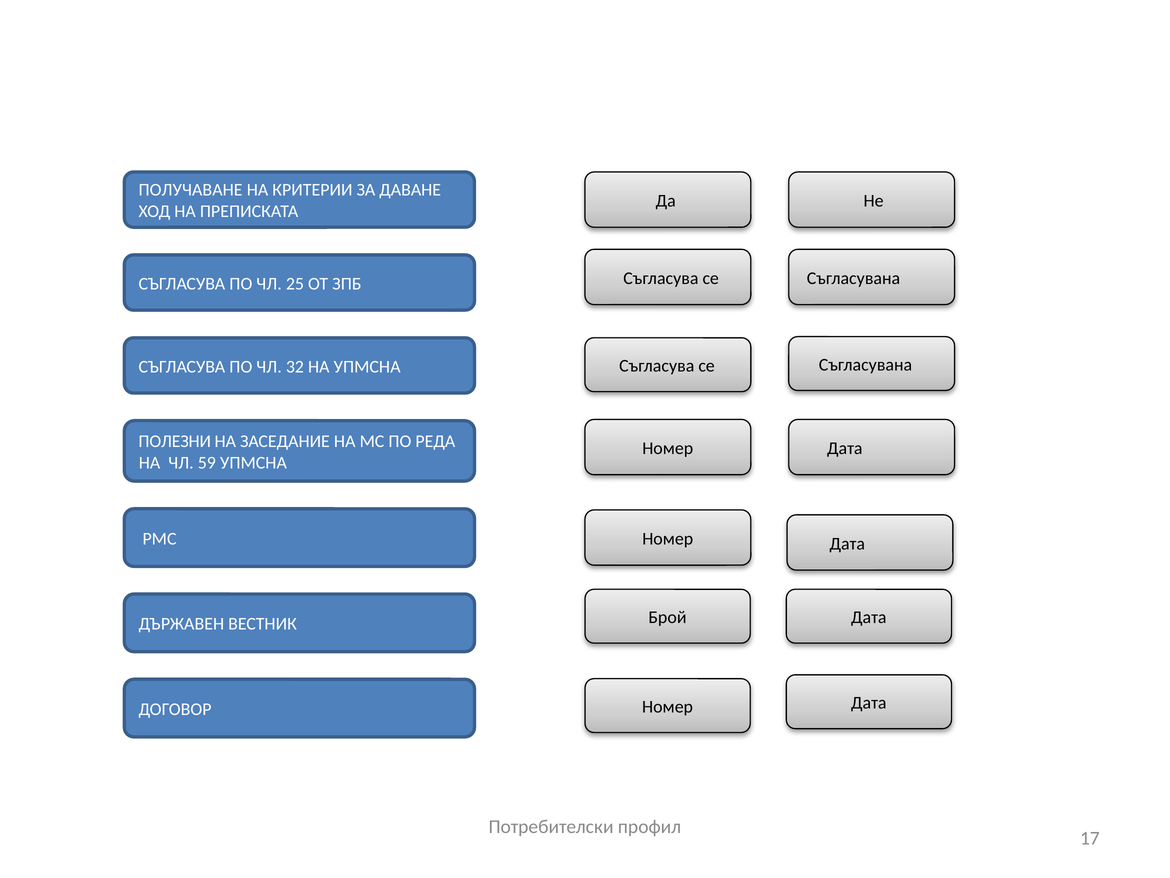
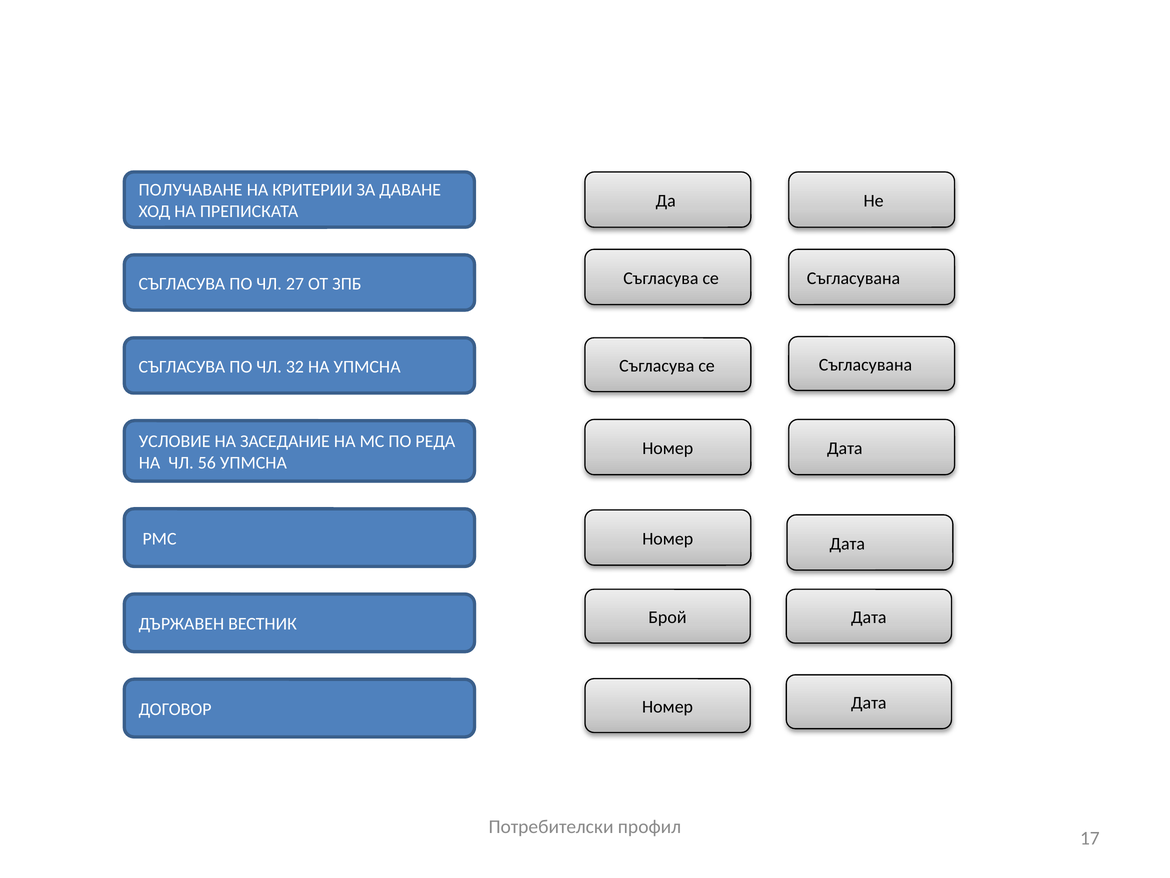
25: 25 -> 27
ПОЛЕЗНИ: ПОЛЕЗНИ -> УСЛОВИЕ
59: 59 -> 56
